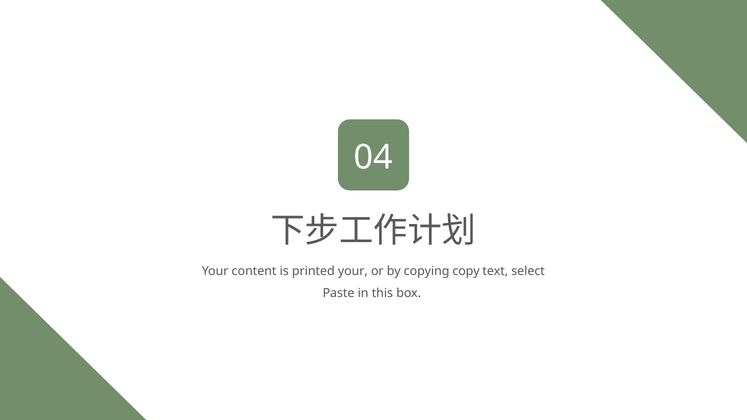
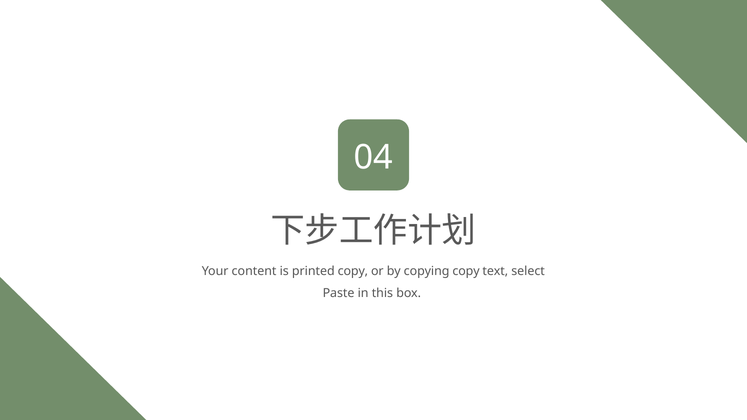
printed your: your -> copy
